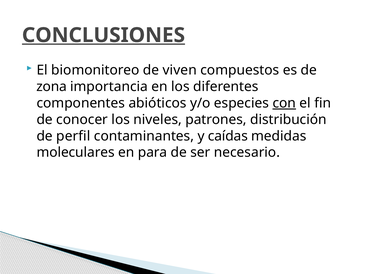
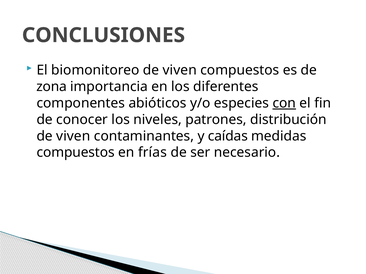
CONCLUSIONES underline: present -> none
perfil at (73, 136): perfil -> viven
moleculares at (76, 153): moleculares -> compuestos
para: para -> frías
